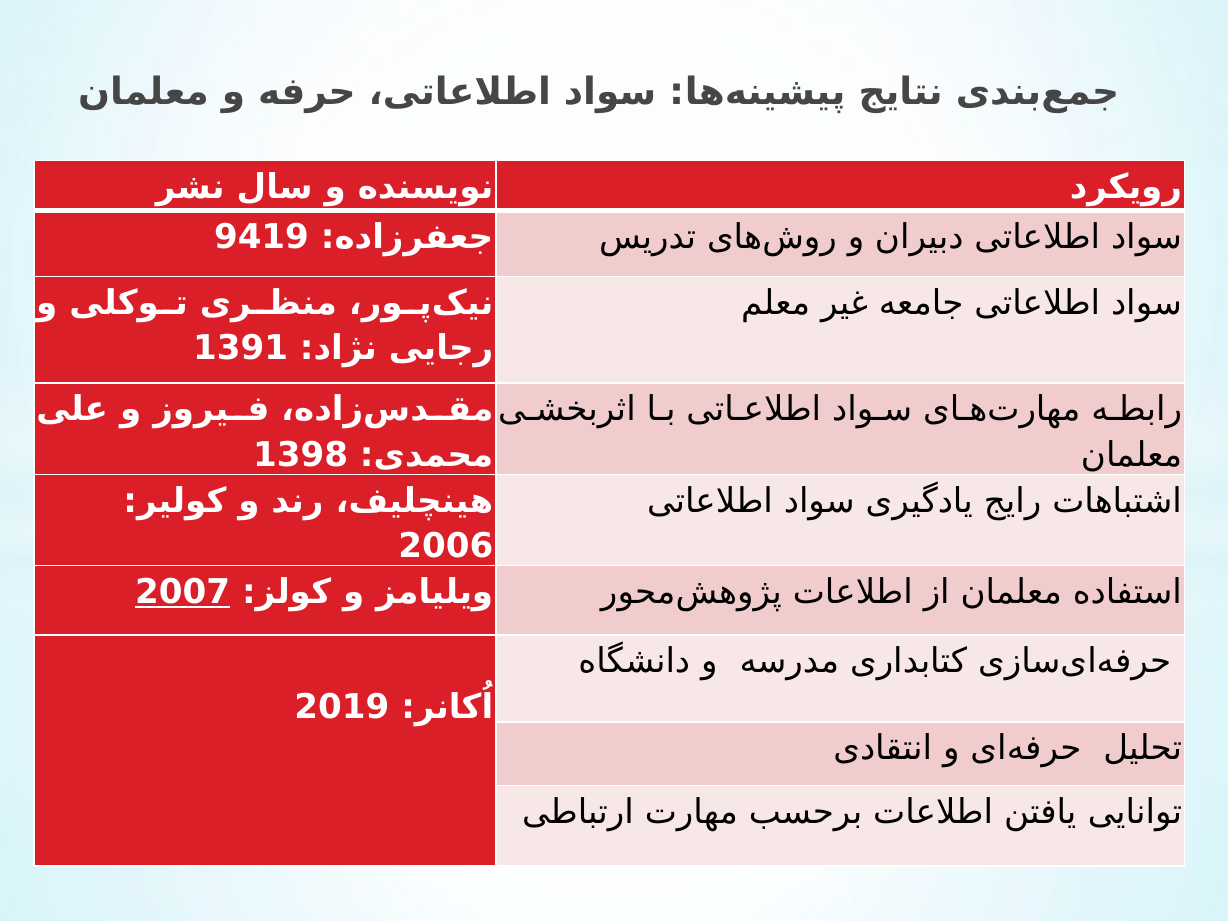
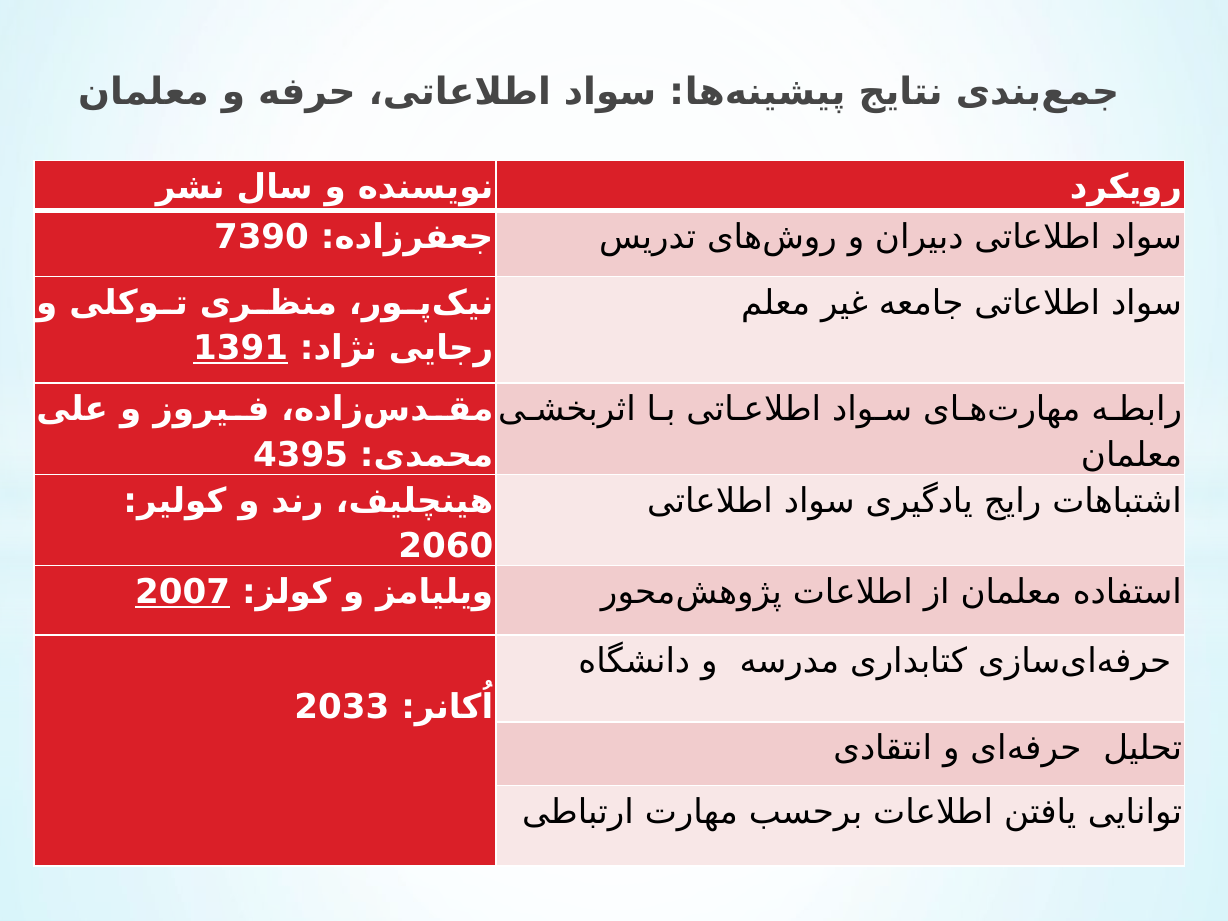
9419: 9419 -> 7390
1391 underline: none -> present
1398: 1398 -> 4395
2006: 2006 -> 2060
2019: 2019 -> 2033
